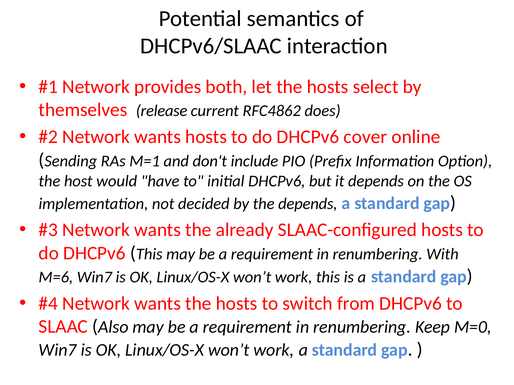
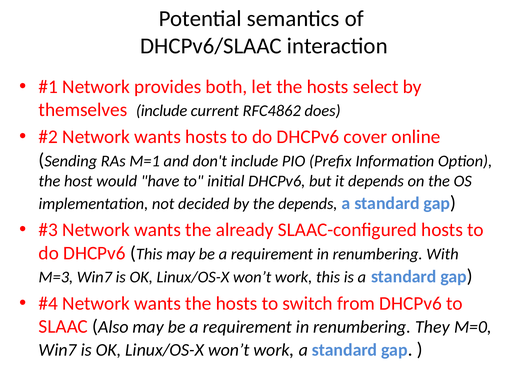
themselves release: release -> include
M=6: M=6 -> M=3
Keep: Keep -> They
